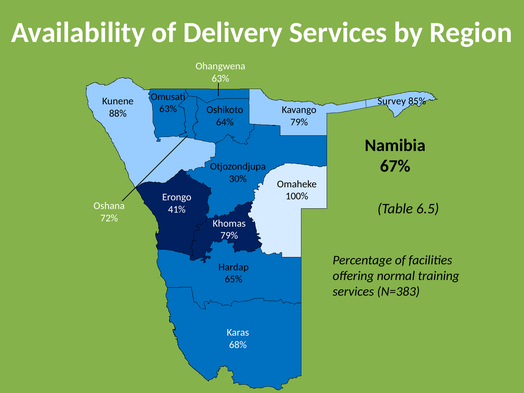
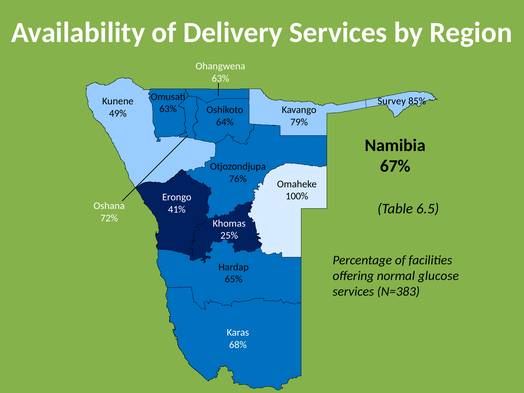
88%: 88% -> 49%
30%: 30% -> 76%
79% at (229, 236): 79% -> 25%
training: training -> glucose
